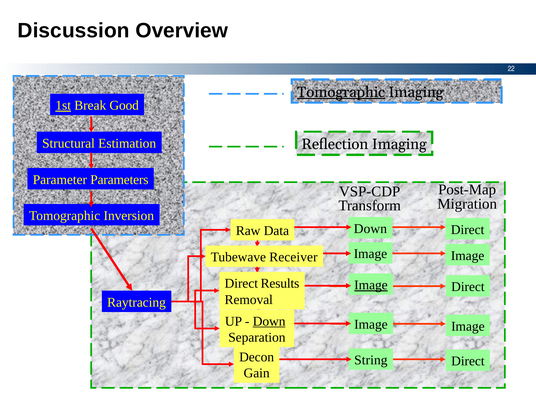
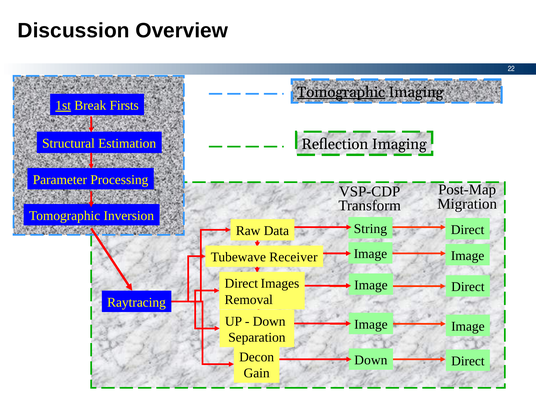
Good: Good -> Firsts
Parameters: Parameters -> Processing
Down at (370, 229): Down -> String
Results: Results -> Images
Image at (371, 285) underline: present -> none
Down at (269, 321) underline: present -> none
String at (371, 360): String -> Down
